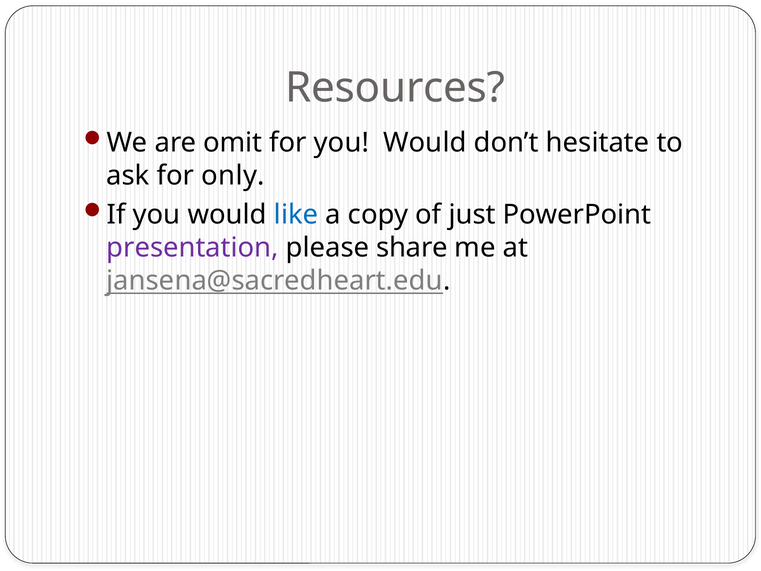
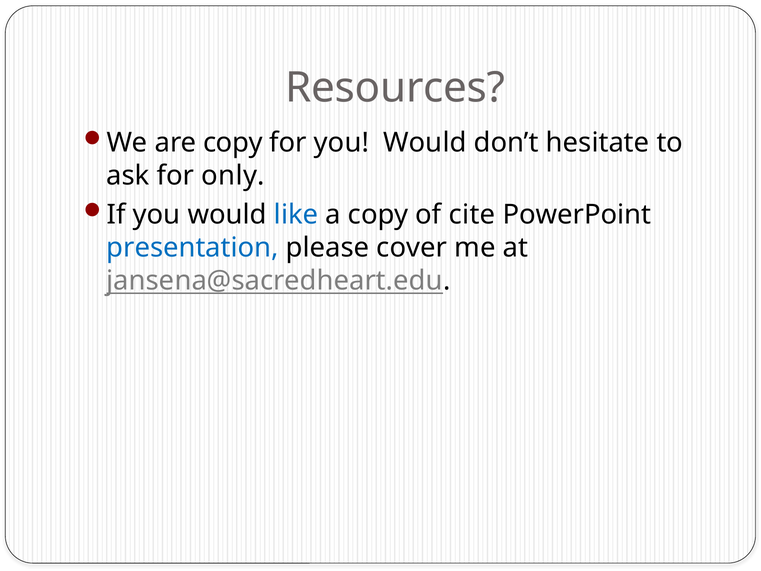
are omit: omit -> copy
just: just -> cite
presentation colour: purple -> blue
share: share -> cover
